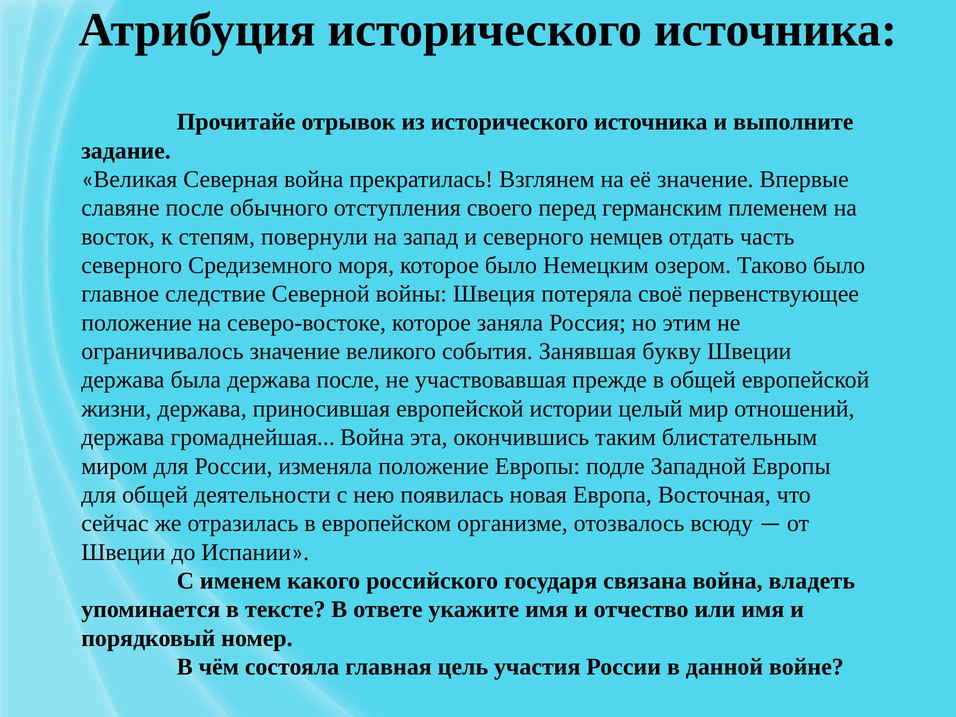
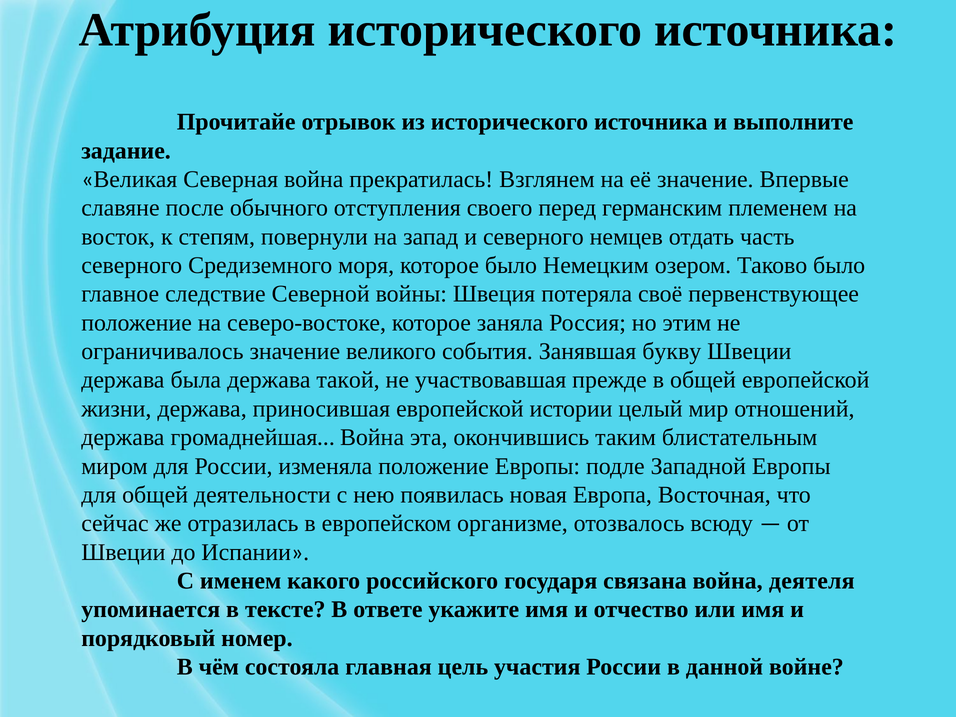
держава после: после -> такой
владеть: владеть -> деятеля
